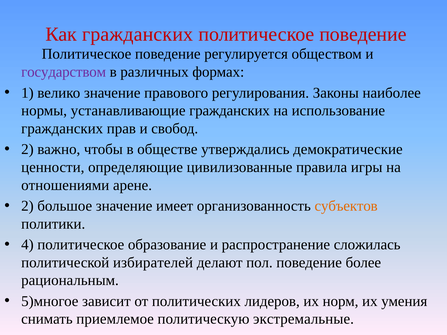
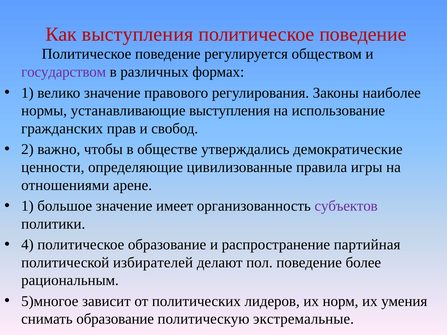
Как гражданских: гражданских -> выступления
устанавливающие гражданских: гражданских -> выступления
2 at (27, 206): 2 -> 1
субъектов colour: orange -> purple
сложилась: сложилась -> партийная
снимать приемлемое: приемлемое -> образование
